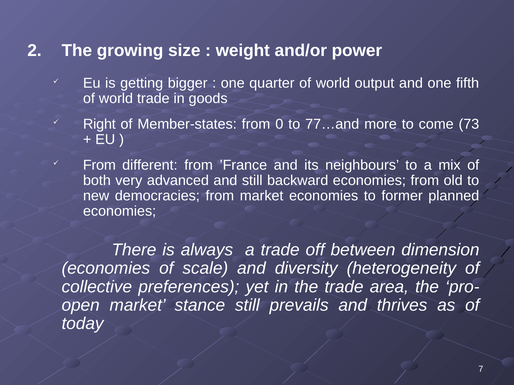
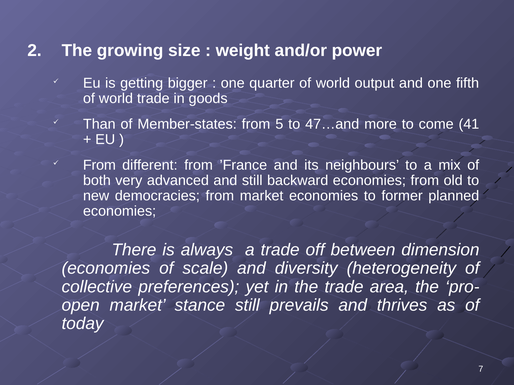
Right: Right -> Than
0: 0 -> 5
77…and: 77…and -> 47…and
73: 73 -> 41
